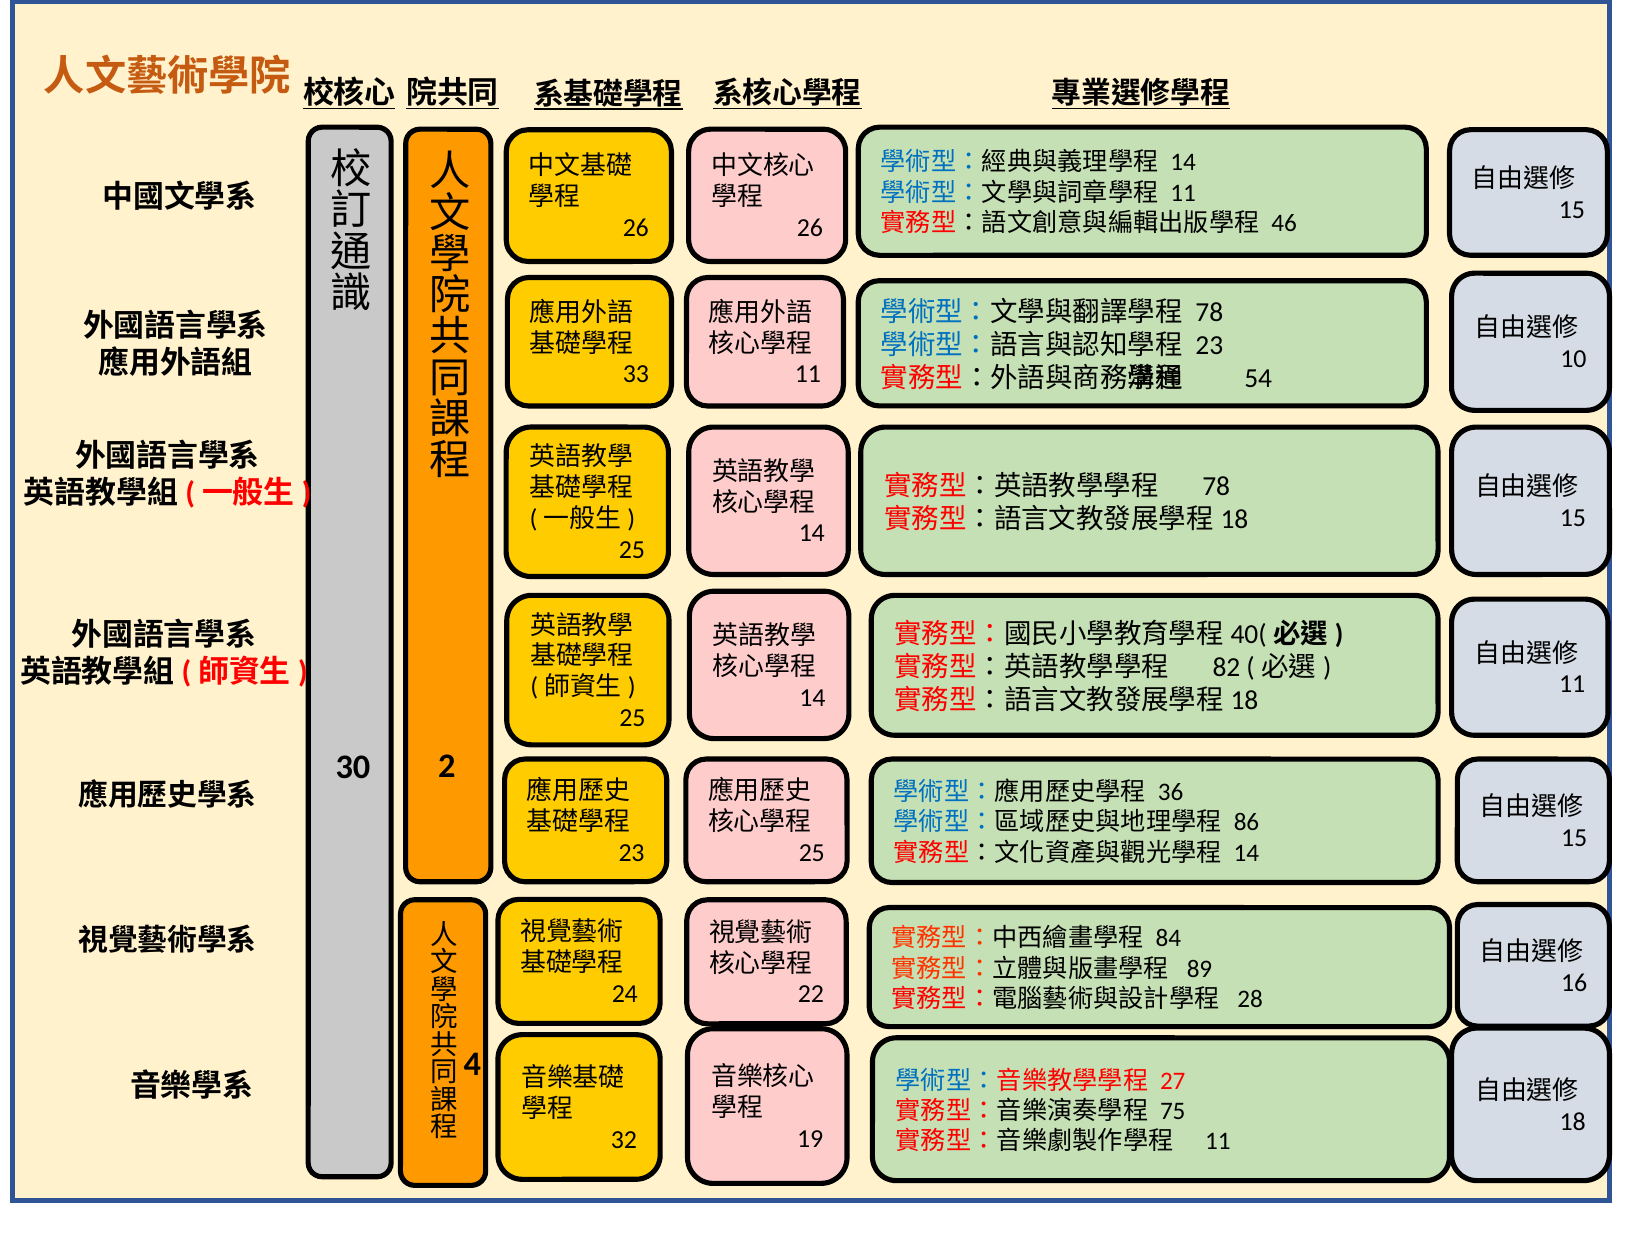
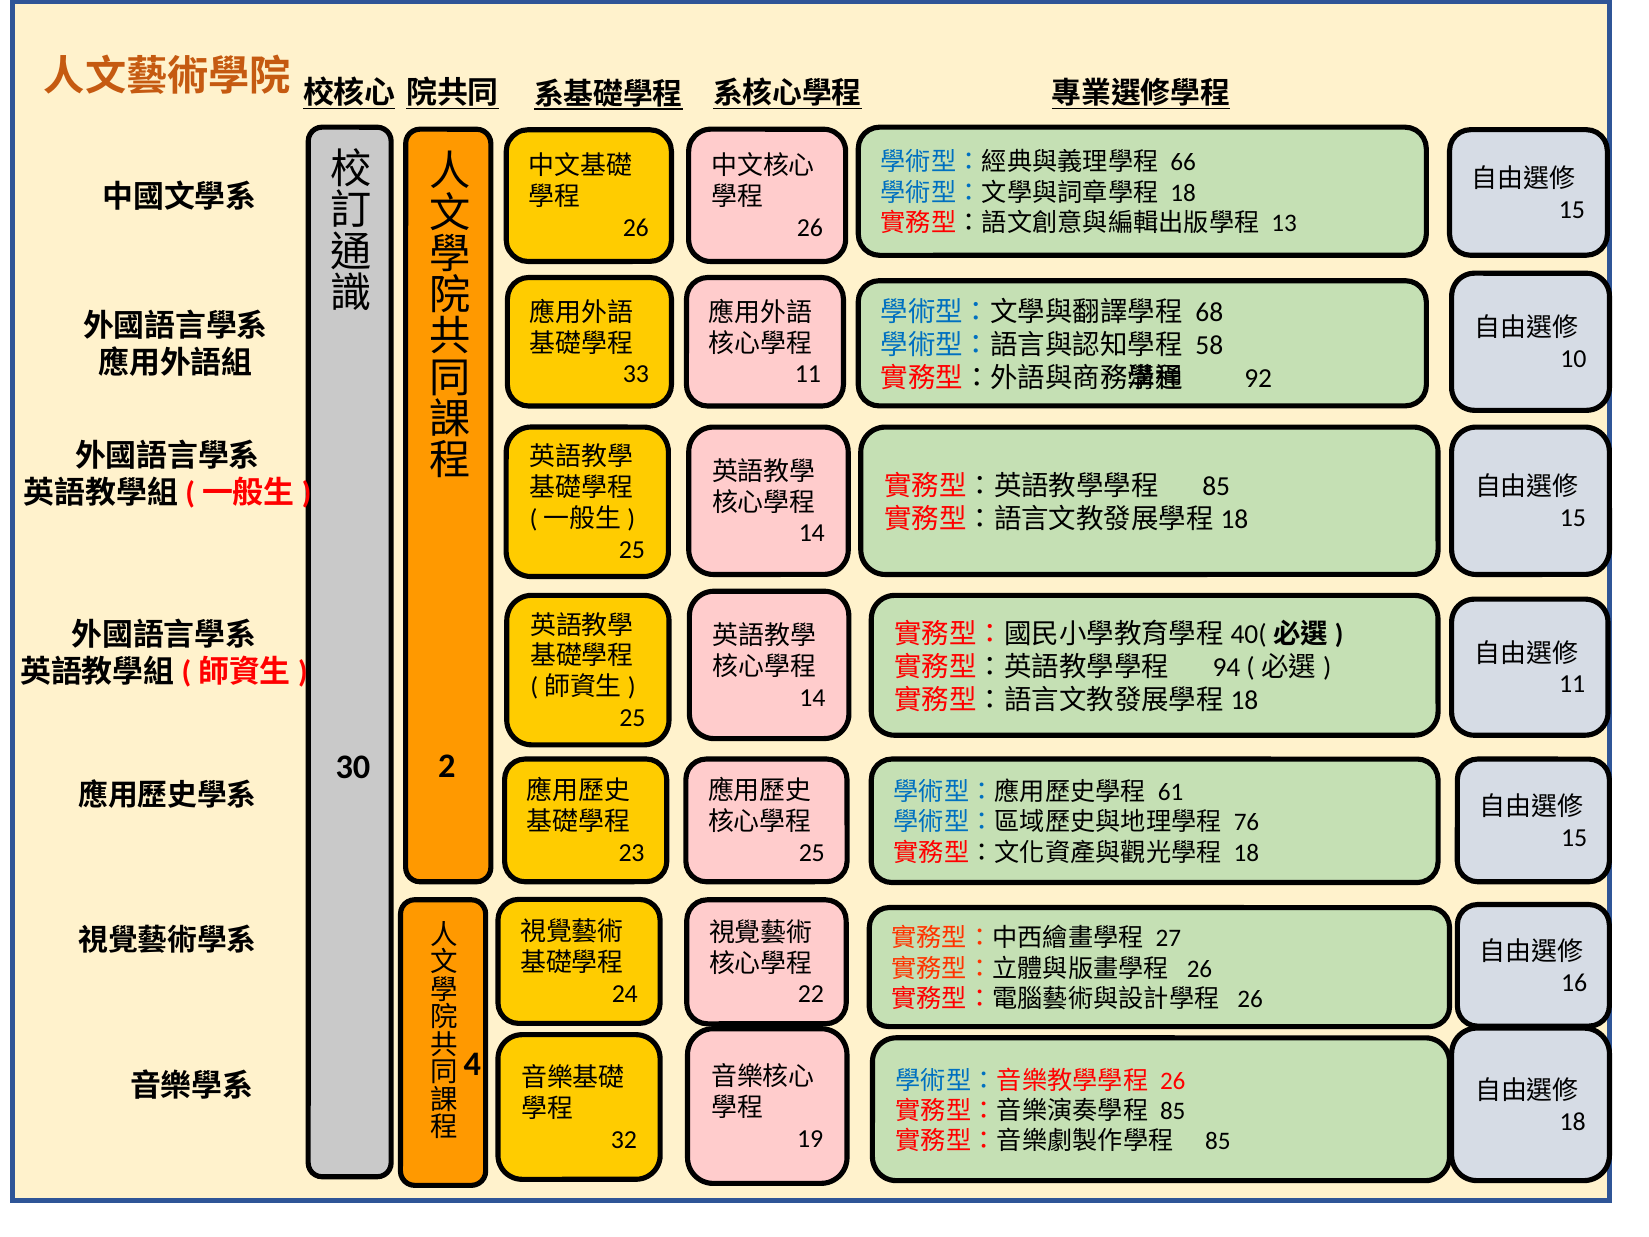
14 at (1183, 163): 14 -> 66
11 at (1183, 193): 11 -> 18
46: 46 -> 13
78 at (1209, 312): 78 -> 68
23 at (1209, 345): 23 -> 58
54: 54 -> 92
78 at (1216, 486): 78 -> 85
82: 82 -> 94
36: 36 -> 61
86: 86 -> 76
14 at (1246, 853): 14 -> 18
84: 84 -> 27
89 at (1199, 969): 89 -> 26
28 at (1250, 999): 28 -> 26
27 at (1173, 1080): 27 -> 26
75 at (1173, 1111): 75 -> 85
11 at (1218, 1141): 11 -> 85
